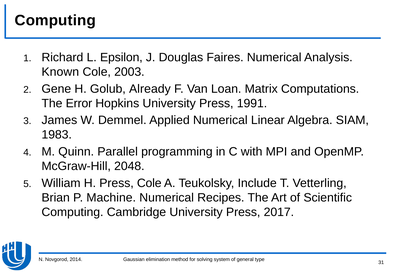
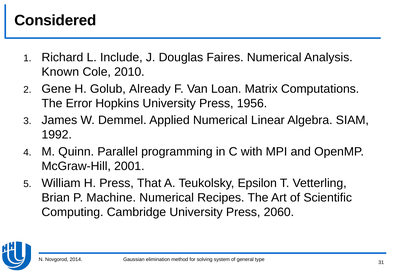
Computing at (55, 21): Computing -> Considered
Epsilon: Epsilon -> Include
2003: 2003 -> 2010
1991: 1991 -> 1956
1983: 1983 -> 1992
2048: 2048 -> 2001
Press Cole: Cole -> That
Include: Include -> Epsilon
2017: 2017 -> 2060
